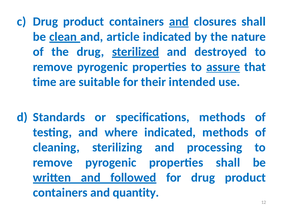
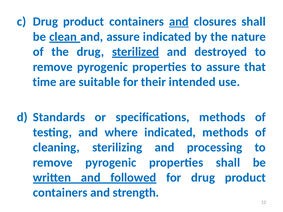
and article: article -> assure
assure at (223, 67) underline: present -> none
quantity: quantity -> strength
